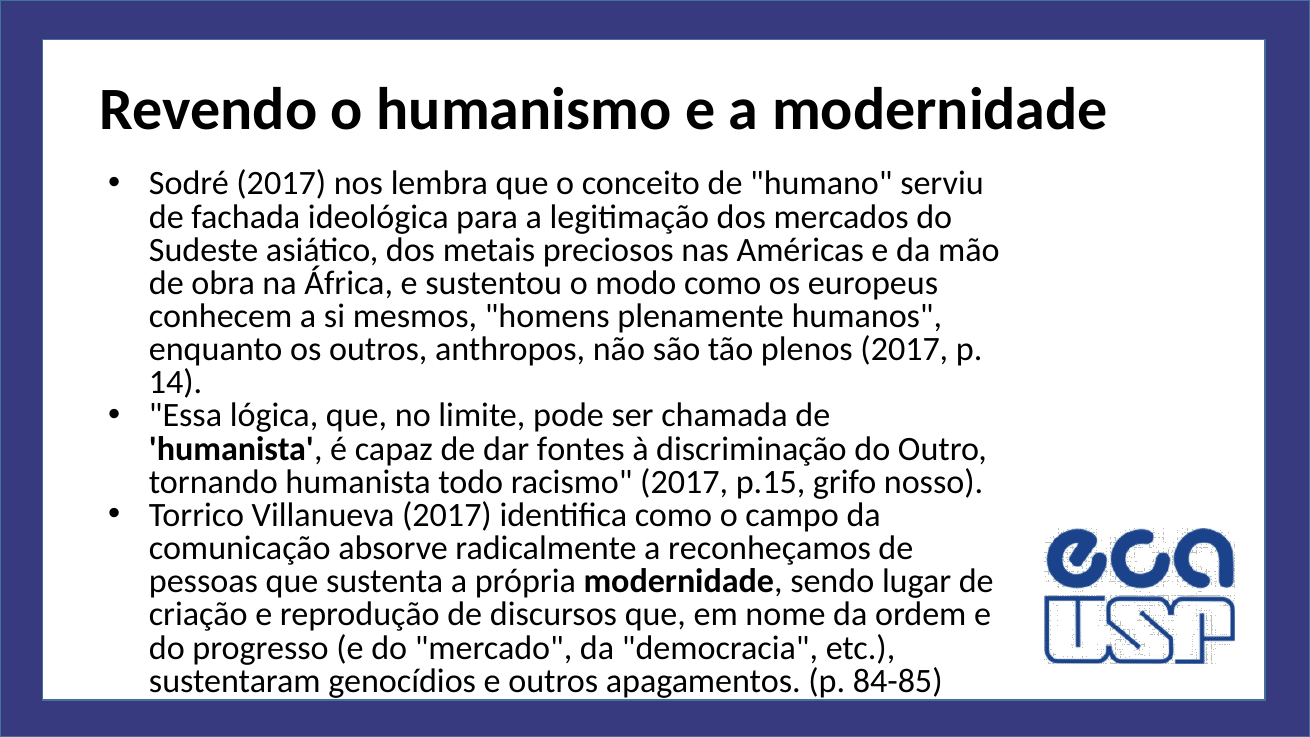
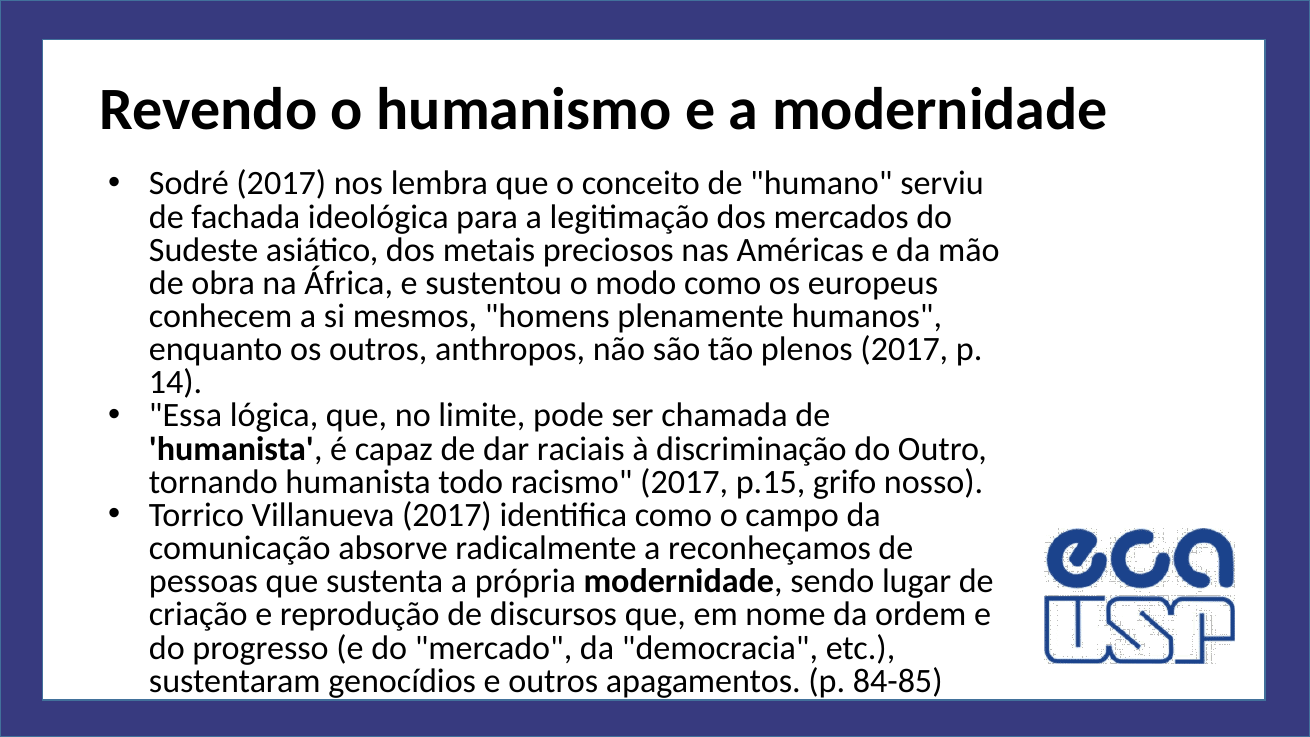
fontes: fontes -> raciais
